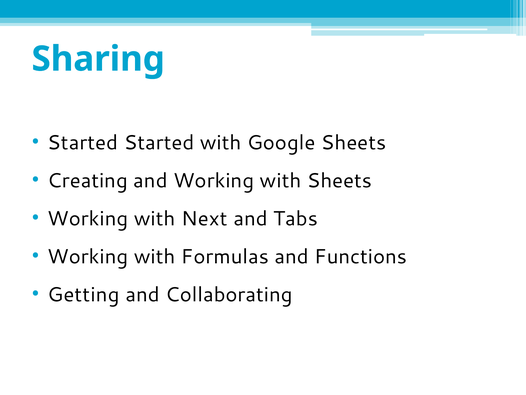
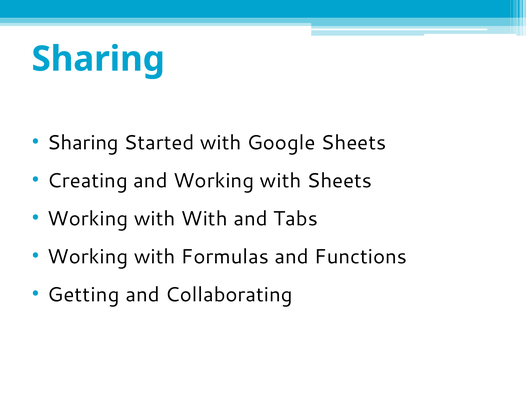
Started at (83, 142): Started -> Sharing
with Next: Next -> With
